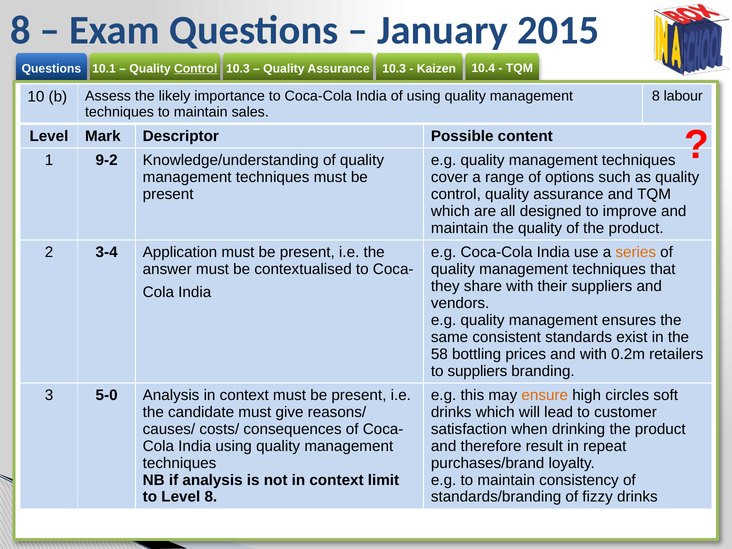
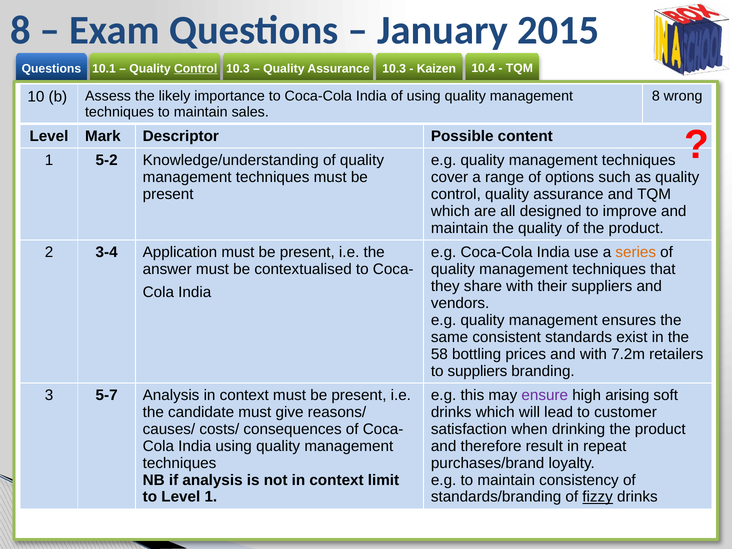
labour: labour -> wrong
9-2: 9-2 -> 5-2
0.2m: 0.2m -> 7.2m
5-0: 5-0 -> 5-7
ensure colour: orange -> purple
circles: circles -> arising
Level 8: 8 -> 1
fizzy underline: none -> present
